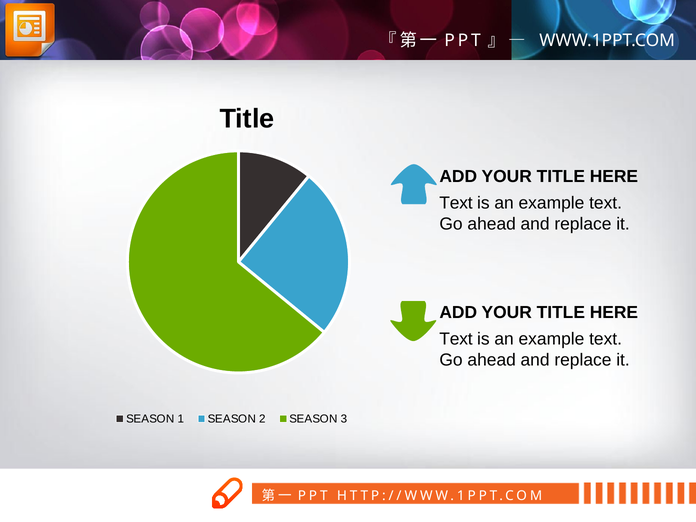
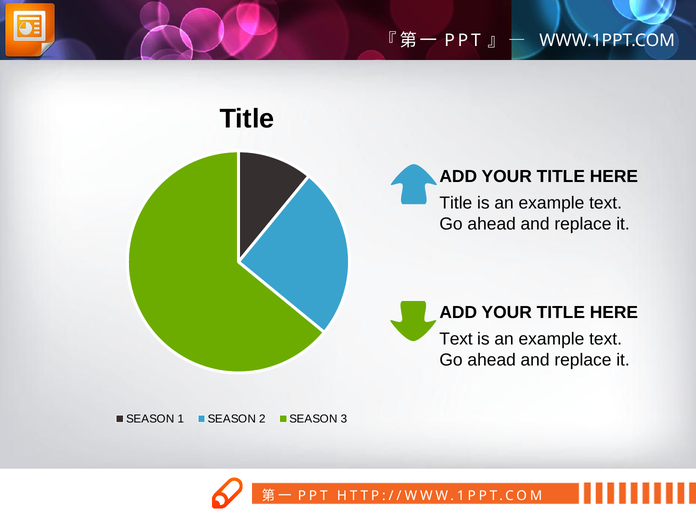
Text at (456, 203): Text -> Title
